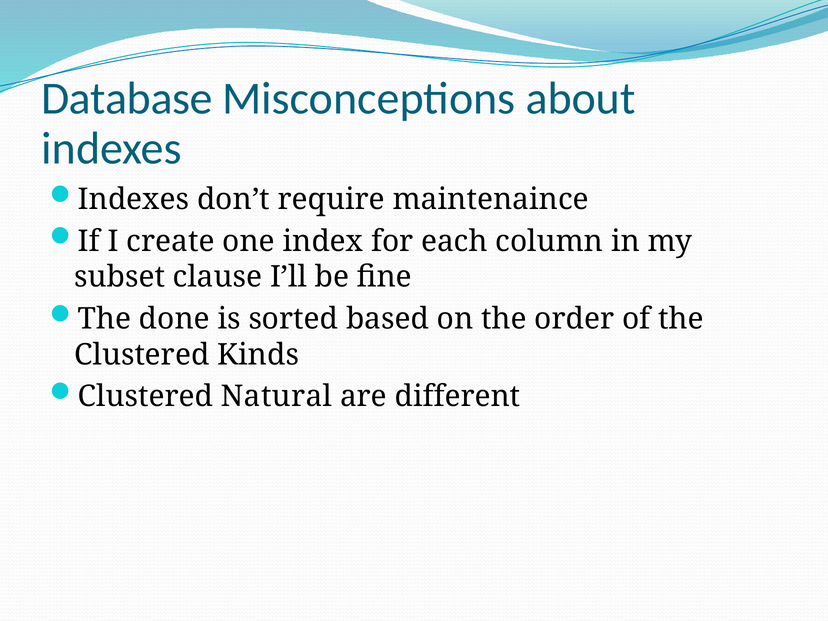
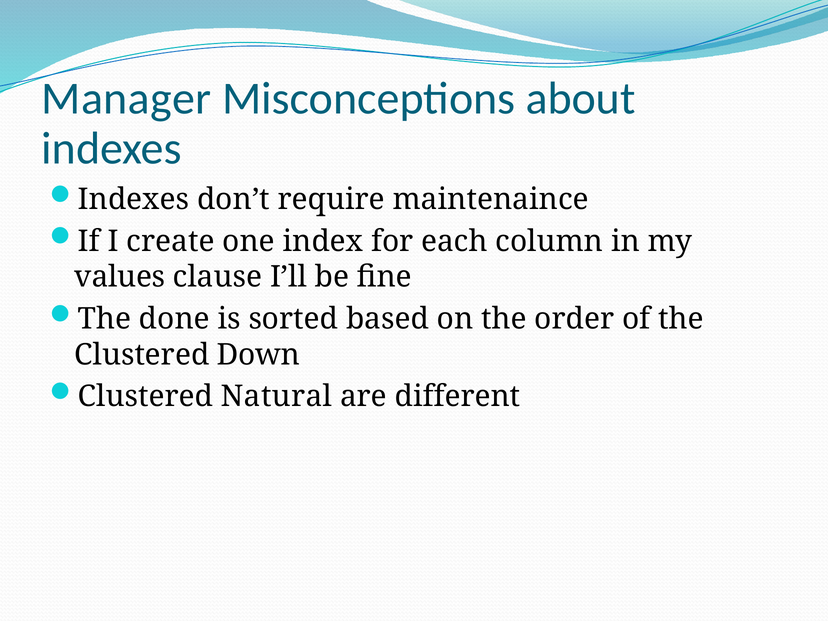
Database: Database -> Manager
subset: subset -> values
Kinds: Kinds -> Down
